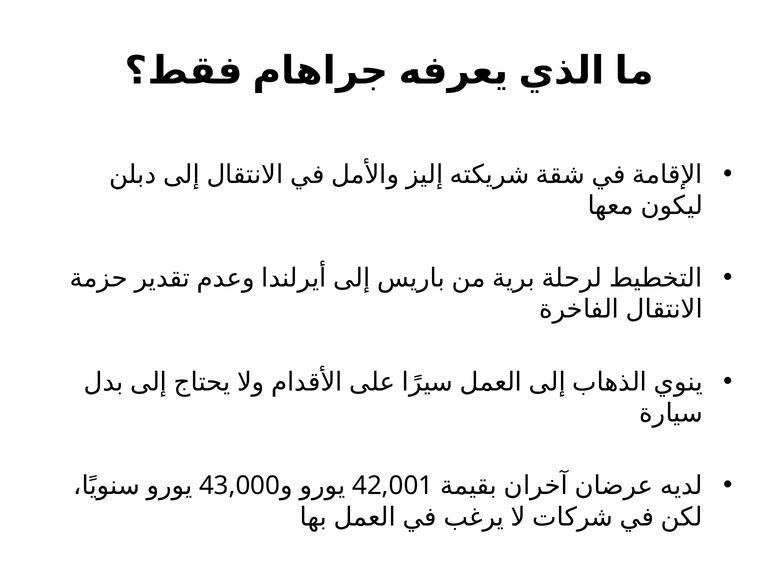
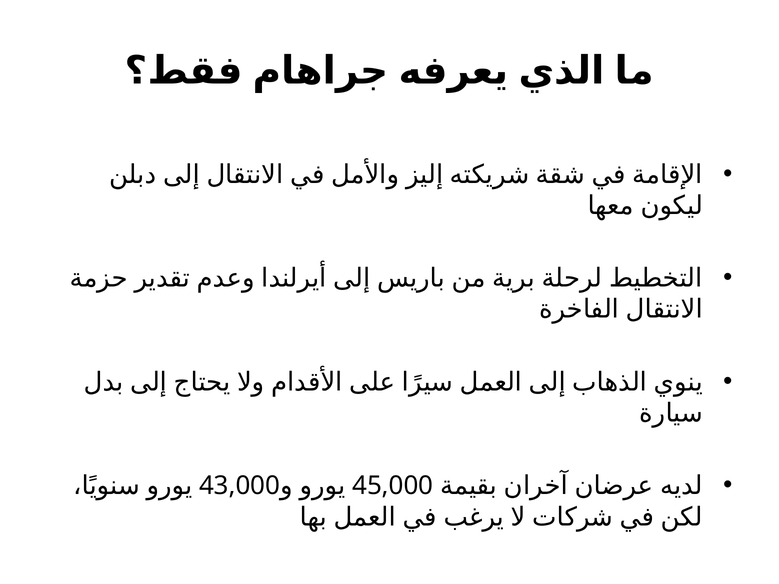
42,001: 42,001 -> 45,000
